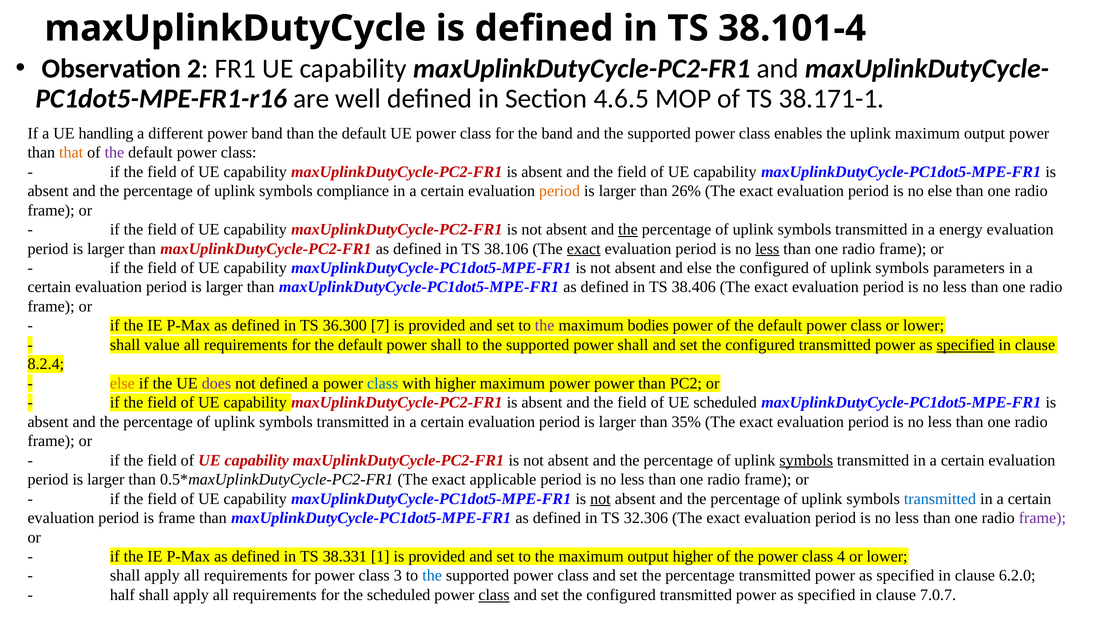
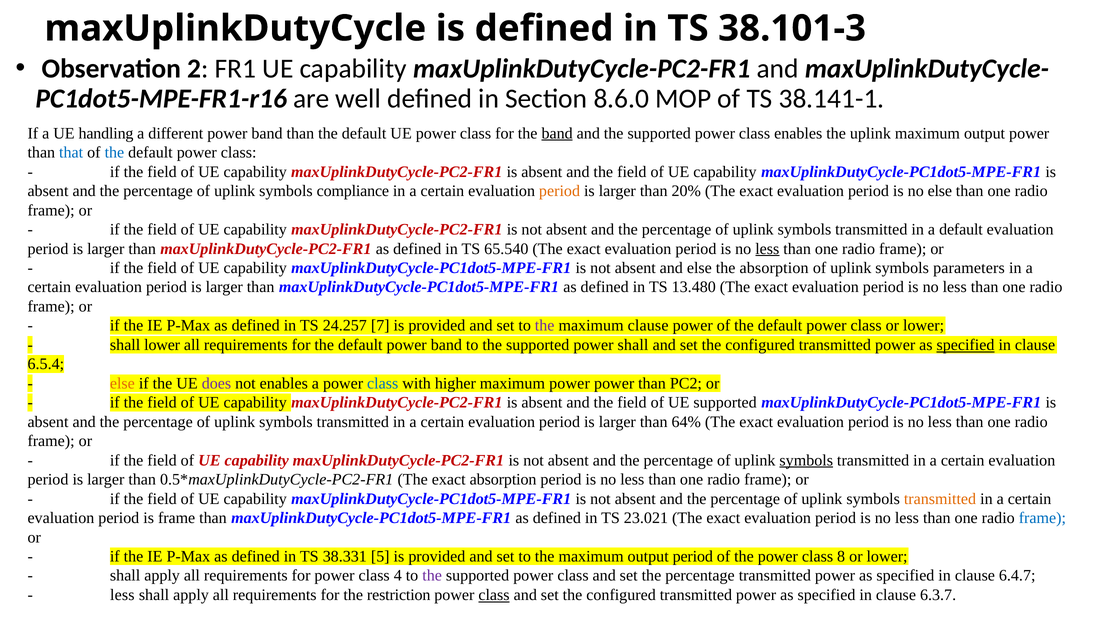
38.101-4: 38.101-4 -> 38.101-3
4.6.5: 4.6.5 -> 8.6.0
38.171-1: 38.171-1 -> 38.141-1
band at (557, 133) underline: none -> present
that colour: orange -> blue
the at (114, 153) colour: purple -> blue
26%: 26% -> 20%
the at (628, 230) underline: present -> none
a energy: energy -> default
38.106: 38.106 -> 65.540
exact at (584, 249) underline: present -> none
configured at (774, 268): configured -> absorption
38.406: 38.406 -> 13.480
36.300: 36.300 -> 24.257
maximum bodies: bodies -> clause
shall value: value -> lower
default power shall: shall -> band
8.2.4: 8.2.4 -> 6.5.4
not defined: defined -> enables
UE scheduled: scheduled -> supported
35%: 35% -> 64%
exact applicable: applicable -> absorption
not at (600, 499) underline: present -> none
transmitted at (940, 499) colour: blue -> orange
32.306: 32.306 -> 23.021
frame at (1042, 518) colour: purple -> blue
1: 1 -> 5
output higher: higher -> period
4: 4 -> 8
3: 3 -> 4
the at (432, 576) colour: blue -> purple
6.2.0: 6.2.0 -> 6.4.7
half at (122, 595): half -> less
the scheduled: scheduled -> restriction
7.0.7: 7.0.7 -> 6.3.7
